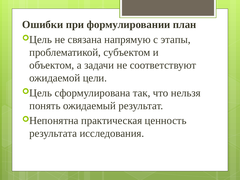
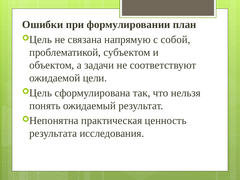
этапы: этапы -> собой
